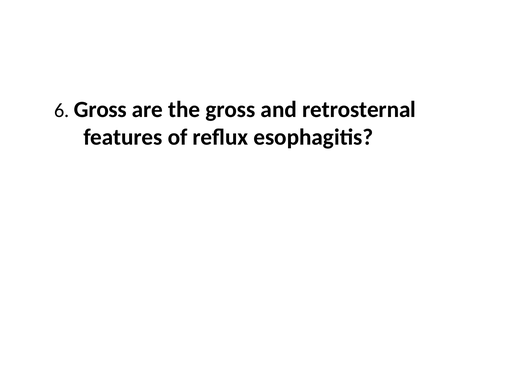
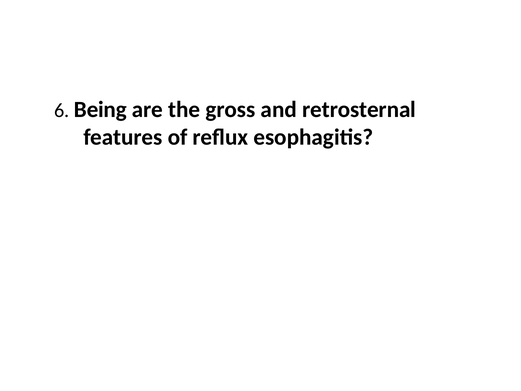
6 Gross: Gross -> Being
